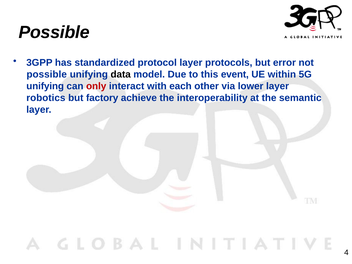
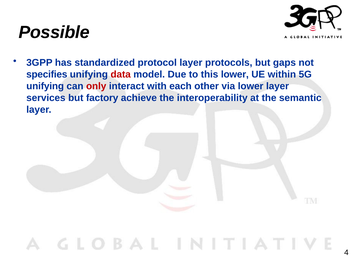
error: error -> gaps
possible at (47, 74): possible -> specifies
data colour: black -> red
this event: event -> lower
robotics: robotics -> services
